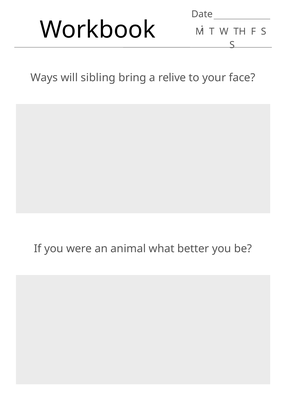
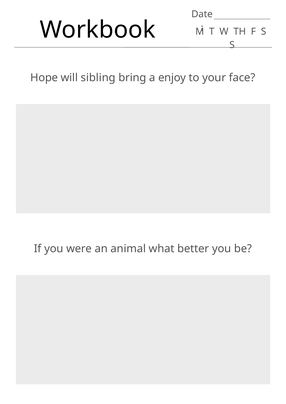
Ways: Ways -> Hope
relive: relive -> enjoy
